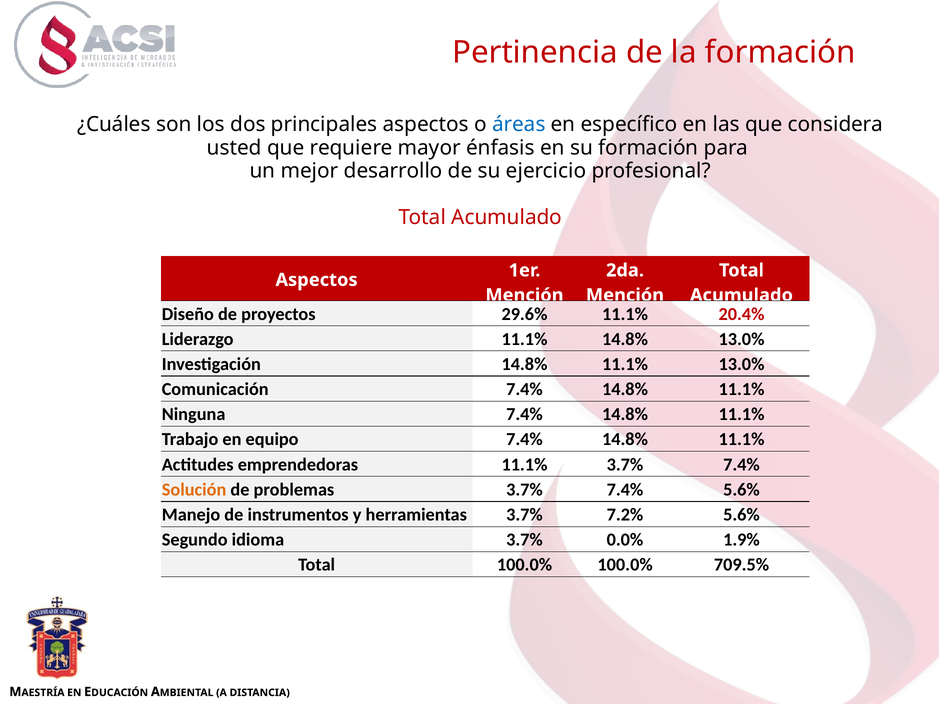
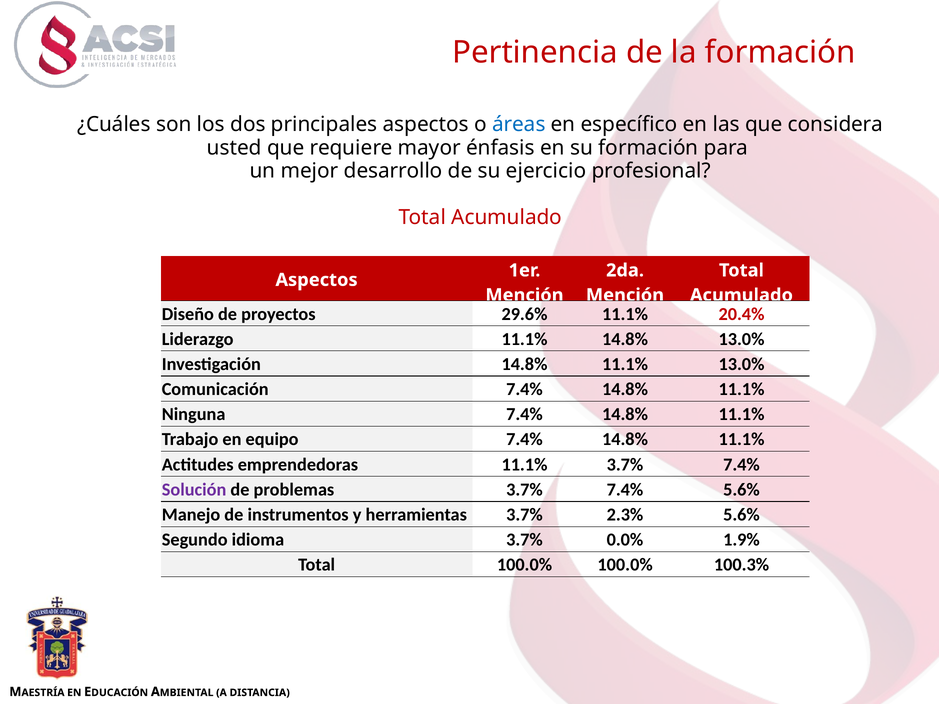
Solución colour: orange -> purple
7.2%: 7.2% -> 2.3%
709.5%: 709.5% -> 100.3%
